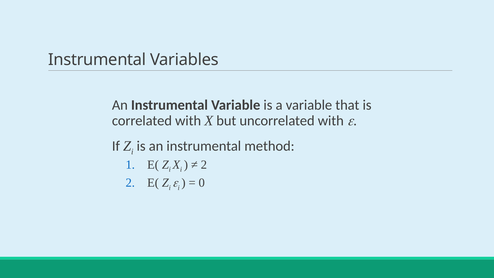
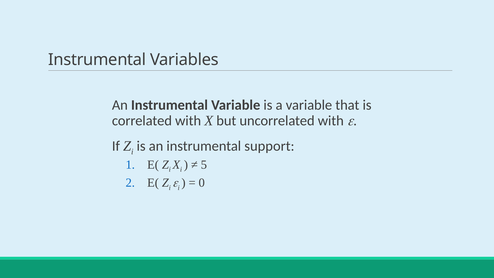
method: method -> support
2 at (204, 165): 2 -> 5
